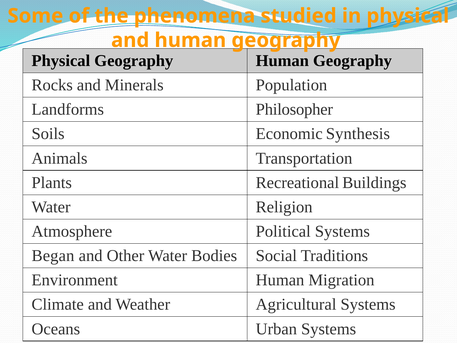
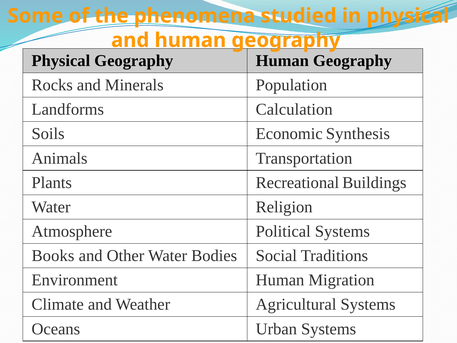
Philosopher: Philosopher -> Calculation
Began: Began -> Books
